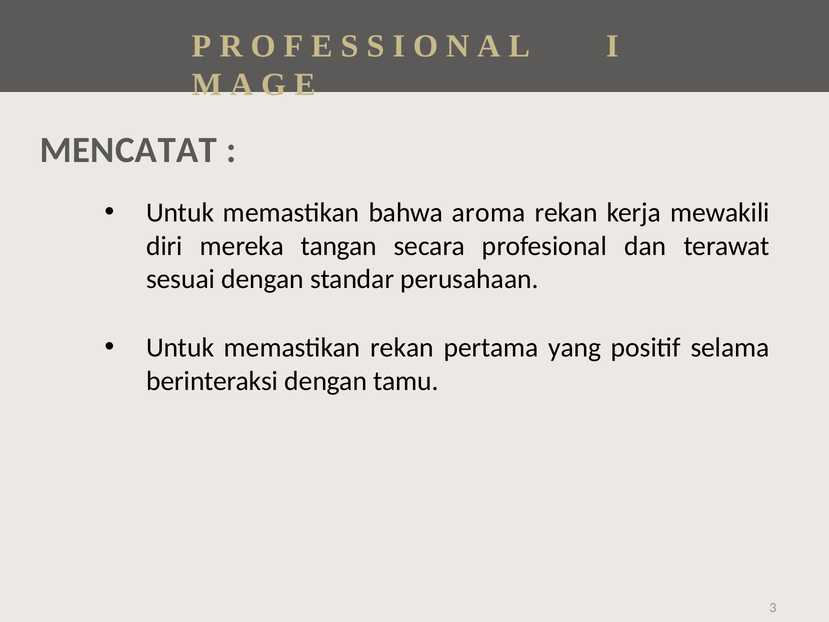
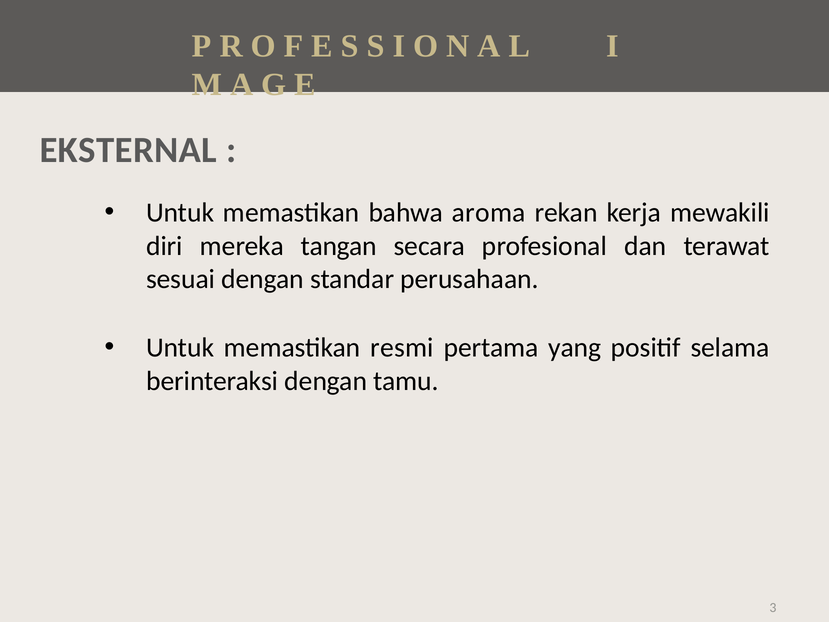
MENCATAT: MENCATAT -> EKSTERNAL
memastikan rekan: rekan -> resmi
